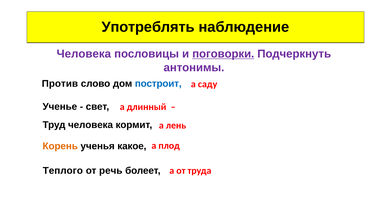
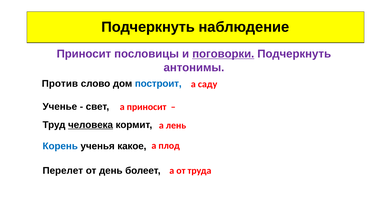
Употреблять at (148, 27): Употреблять -> Подчеркнуть
Человека at (84, 54): Человека -> Приносит
а длинный: длинный -> приносит
человека at (91, 125) underline: none -> present
Корень colour: orange -> blue
Теплого: Теплого -> Перелет
речь: речь -> день
